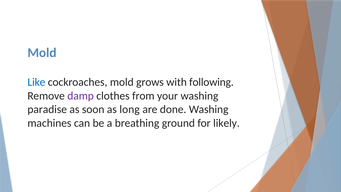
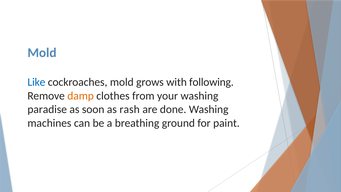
damp colour: purple -> orange
long: long -> rash
likely: likely -> paint
